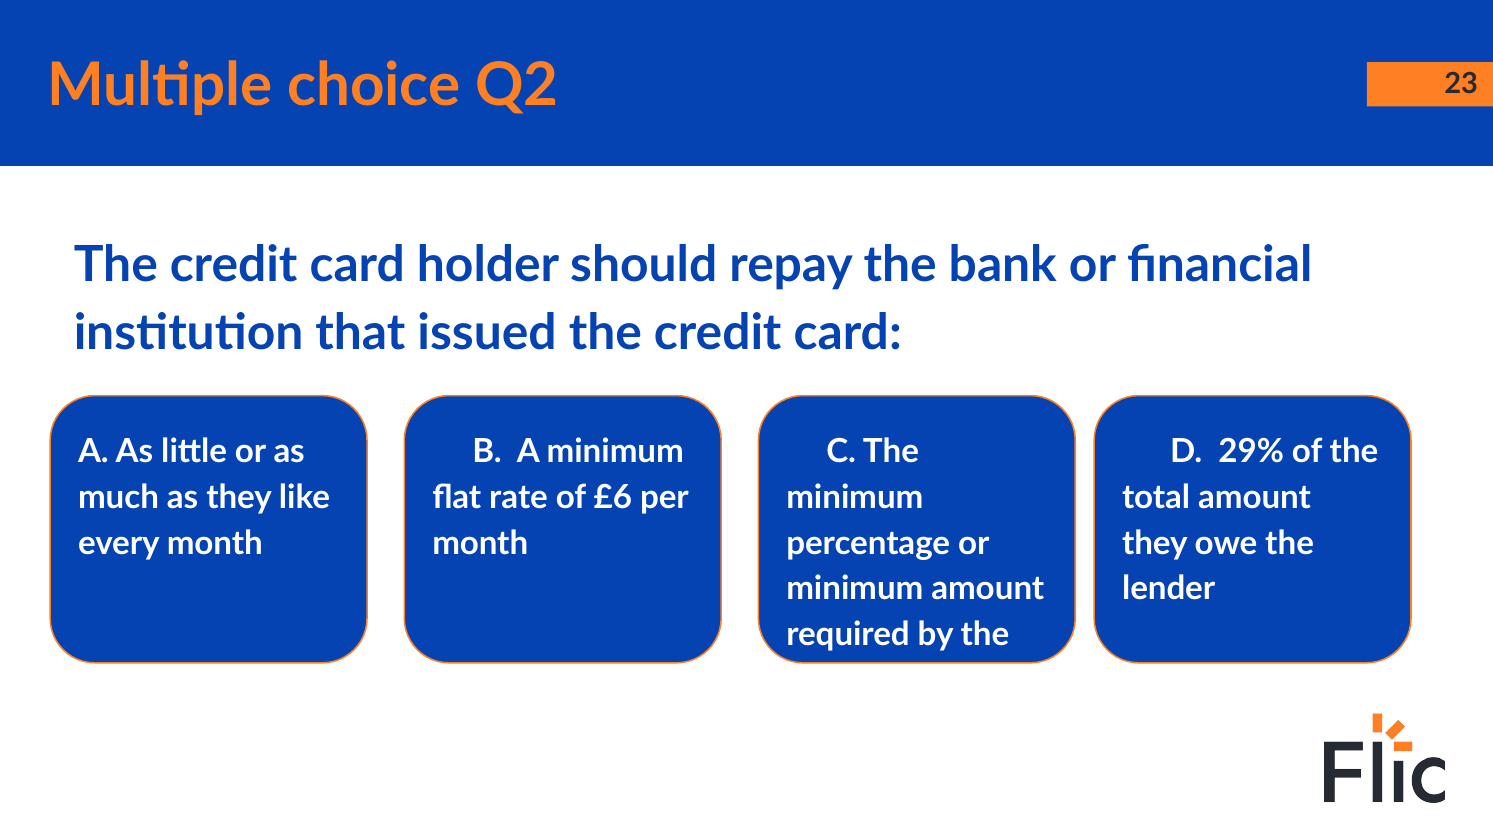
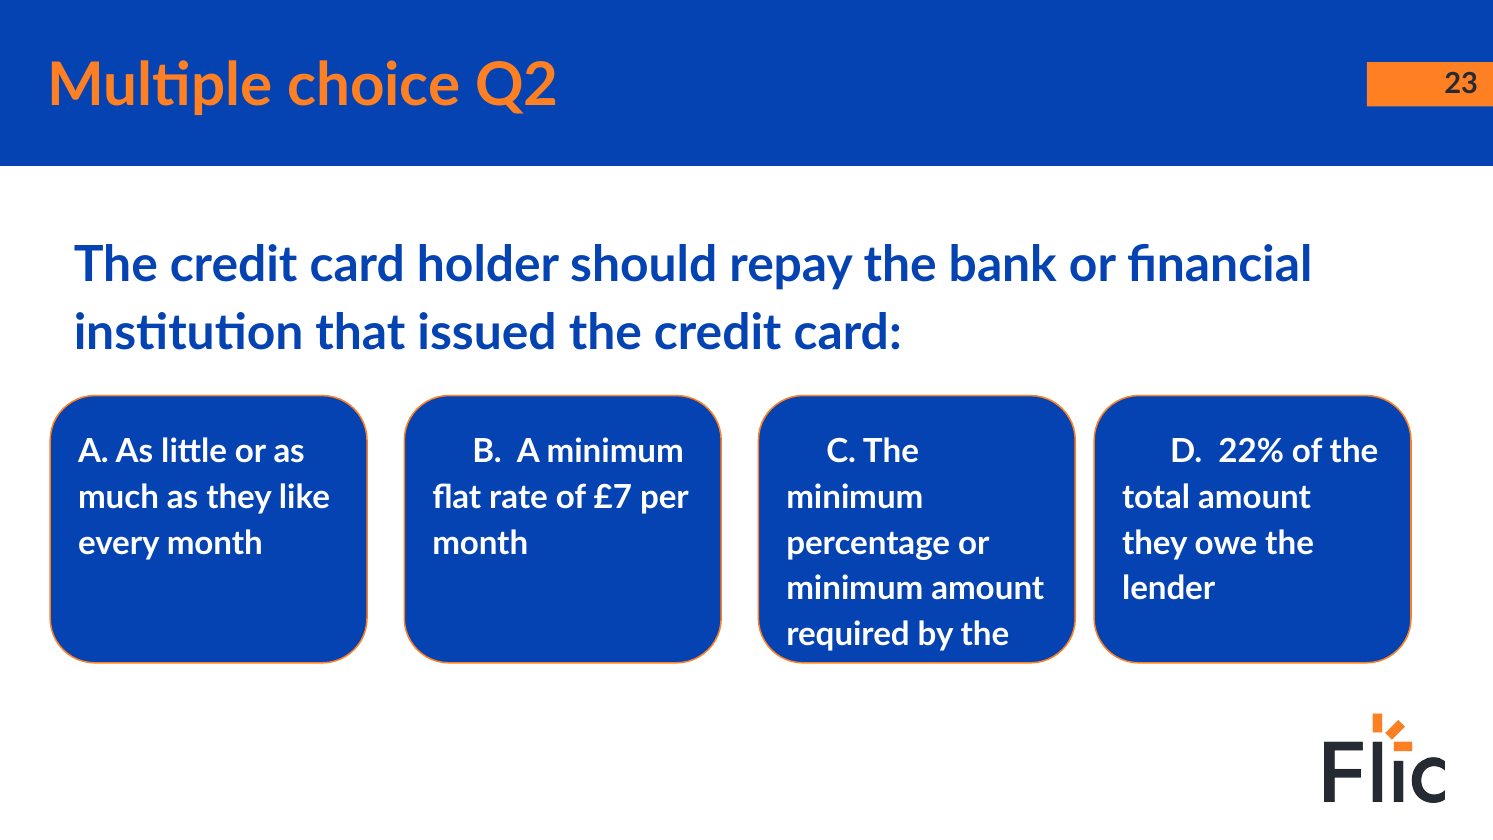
29%: 29% -> 22%
£6: £6 -> £7
